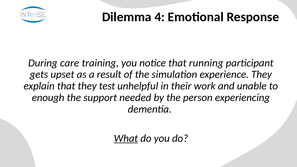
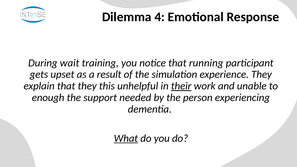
care: care -> wait
test: test -> this
their underline: none -> present
